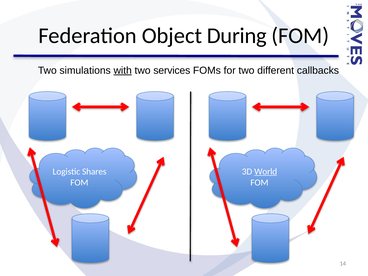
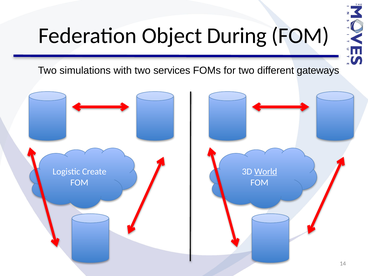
with underline: present -> none
callbacks: callbacks -> gateways
Shares: Shares -> Create
